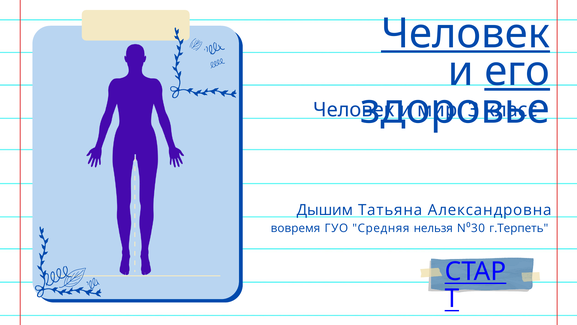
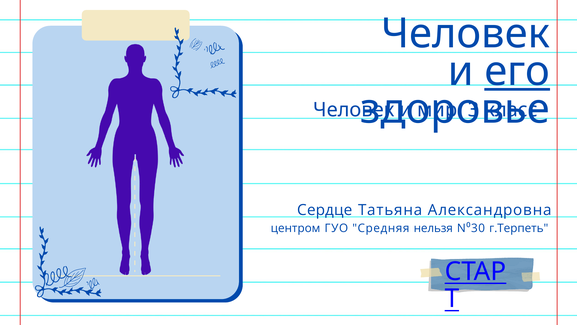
Человек at (465, 34) underline: present -> none
Дышим: Дышим -> Сердце
вовремя: вовремя -> центром
